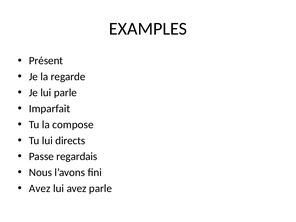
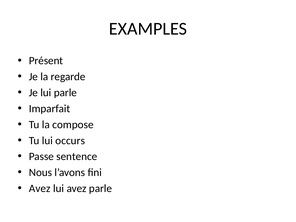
directs: directs -> occurs
regardais: regardais -> sentence
